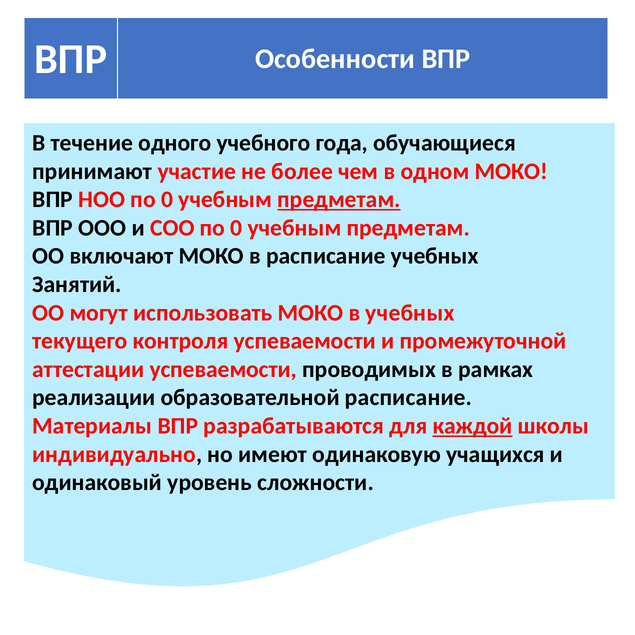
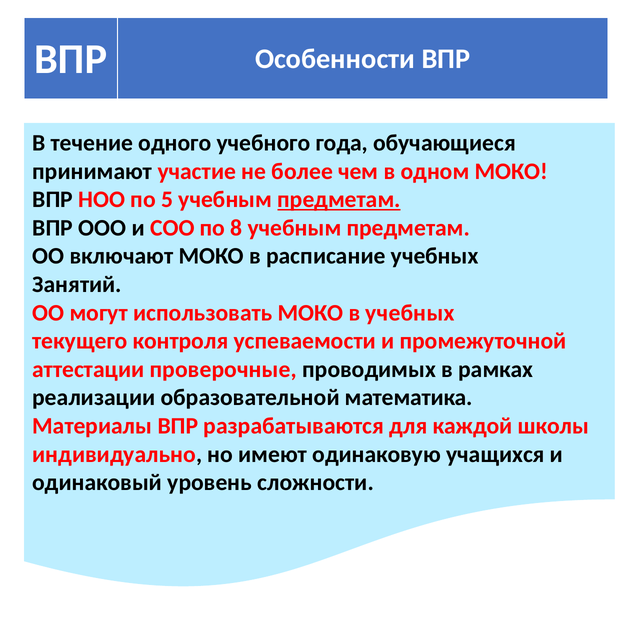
НОО по 0: 0 -> 5
СОО по 0: 0 -> 8
аттестации успеваемости: успеваемости -> проверочные
образовательной расписание: расписание -> математика
каждой underline: present -> none
